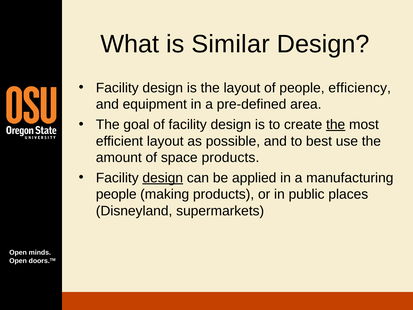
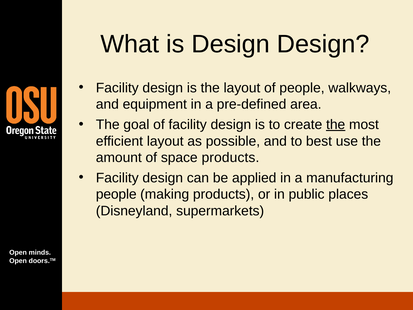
is Similar: Similar -> Design
efficiency: efficiency -> walkways
design at (163, 178) underline: present -> none
